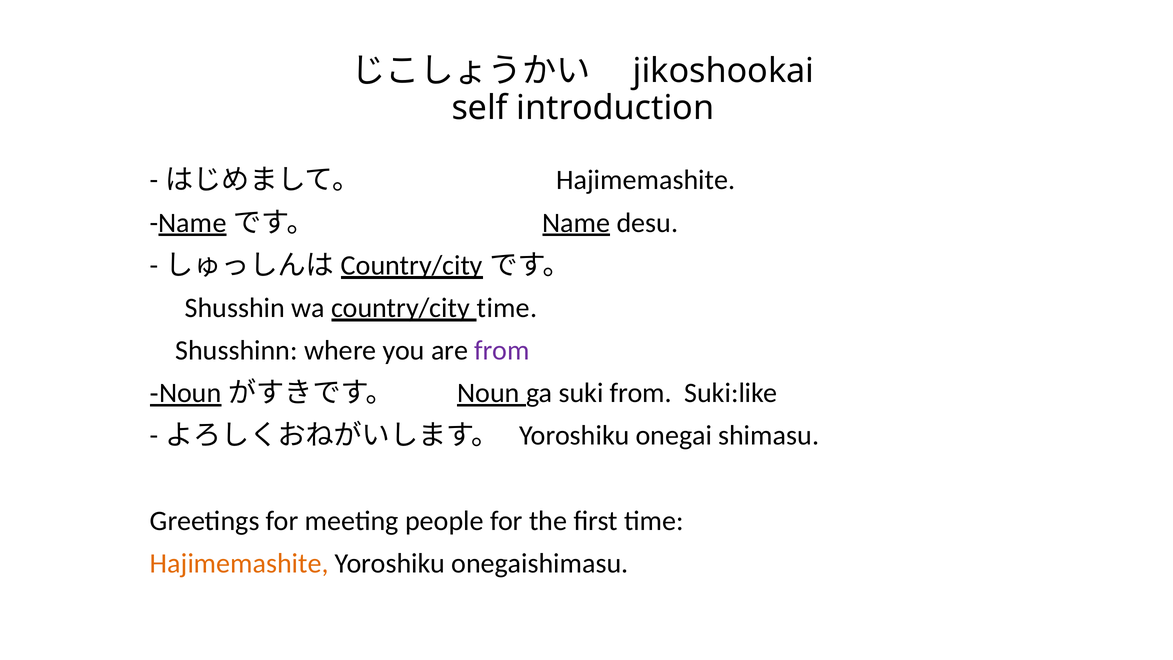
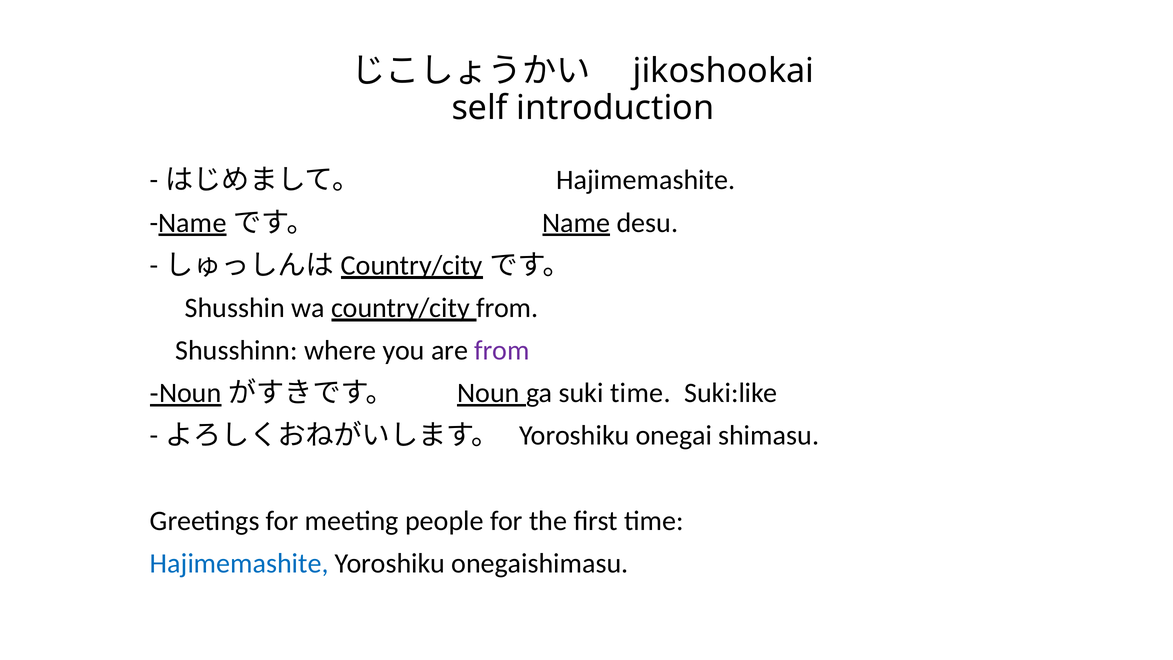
country/city time: time -> from
suki from: from -> time
Hajimemashite at (239, 563) colour: orange -> blue
